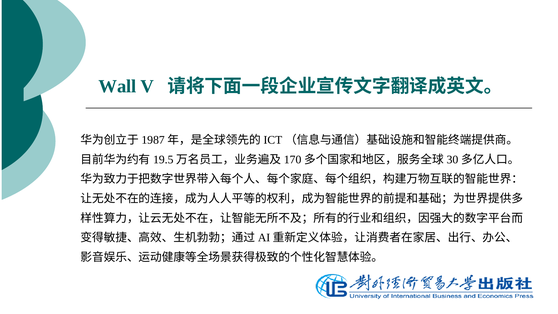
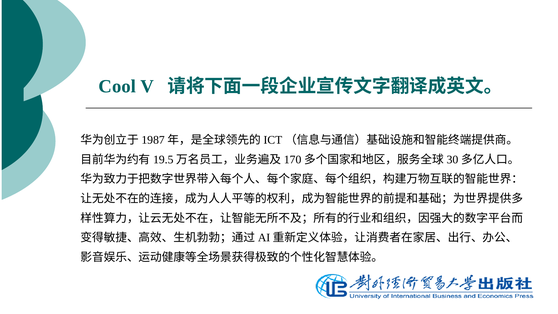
Wall: Wall -> Cool
